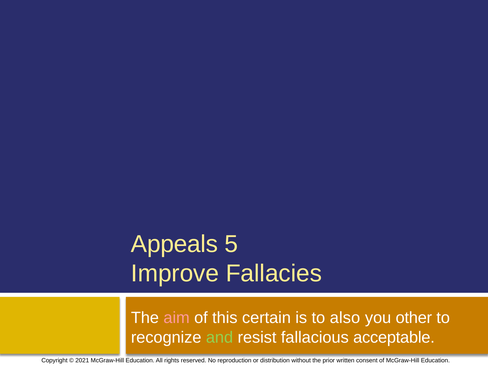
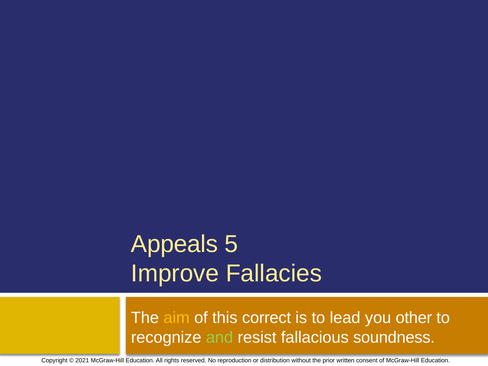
aim colour: pink -> yellow
certain: certain -> correct
also: also -> lead
acceptable: acceptable -> soundness
